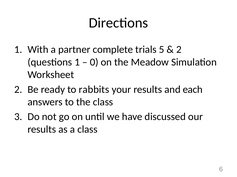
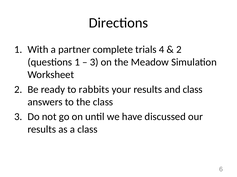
5: 5 -> 4
0 at (94, 62): 0 -> 3
and each: each -> class
